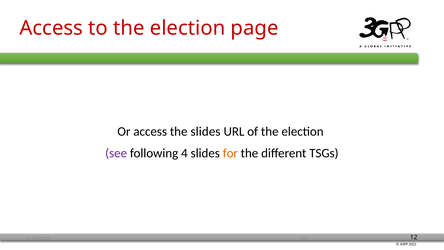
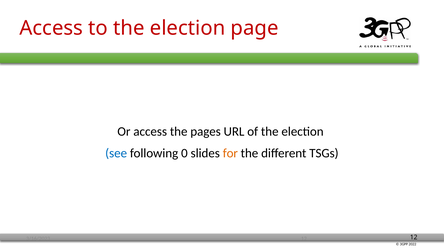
the slides: slides -> pages
see colour: purple -> blue
4: 4 -> 0
